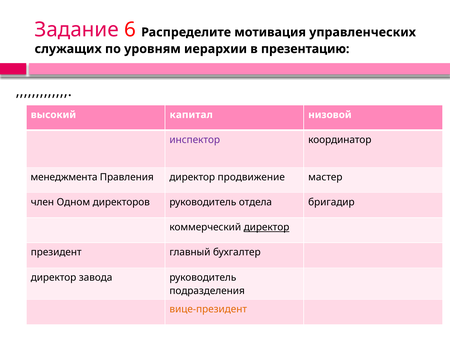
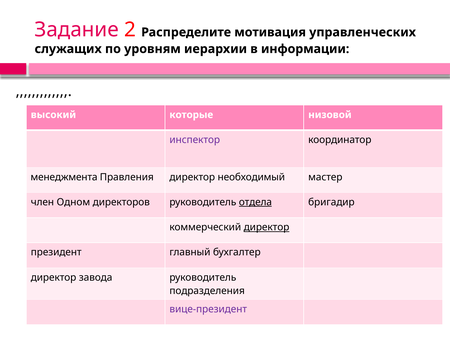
6: 6 -> 2
презентацию: презентацию -> информации
капитал: капитал -> которые
продвижение: продвижение -> необходимый
отдела underline: none -> present
вице-президент colour: orange -> purple
